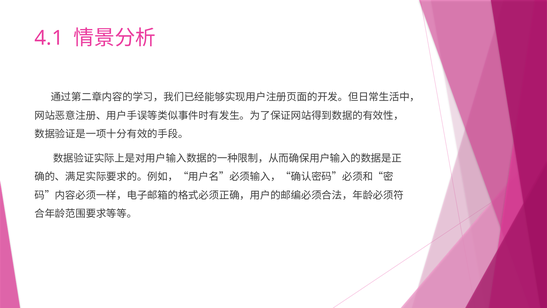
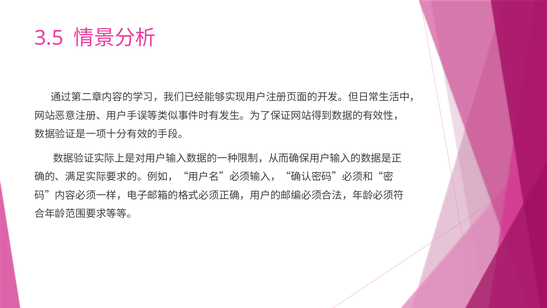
4.1: 4.1 -> 3.5
